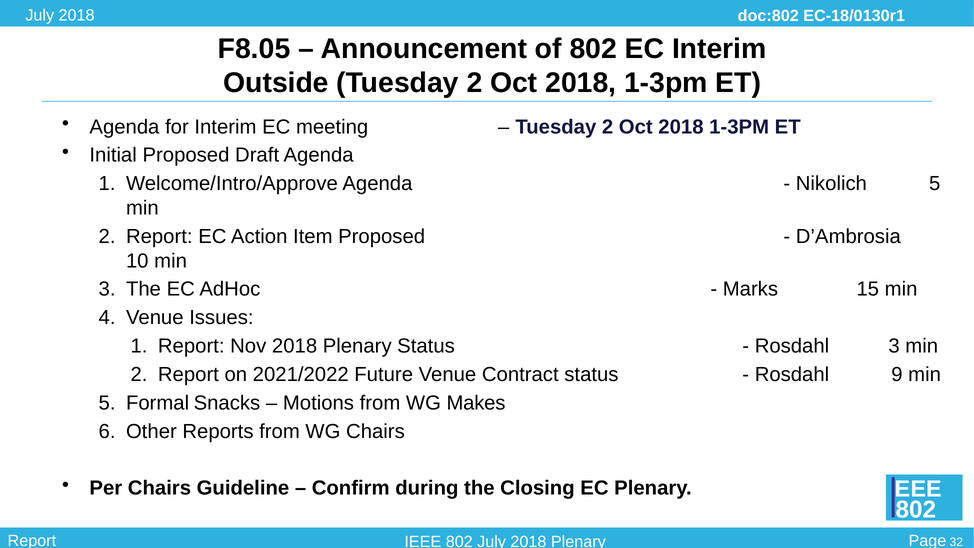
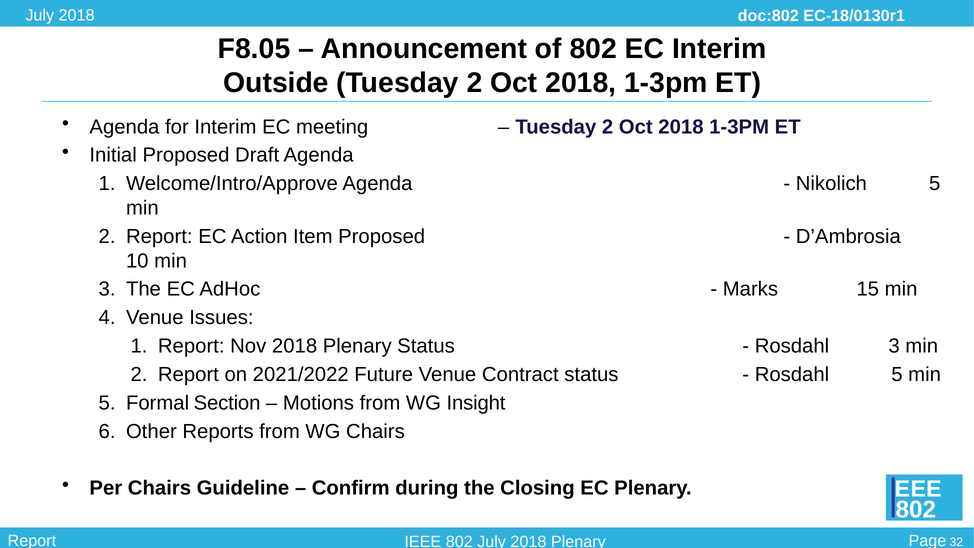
Rosdahl 9: 9 -> 5
Snacks: Snacks -> Section
Makes: Makes -> Insight
